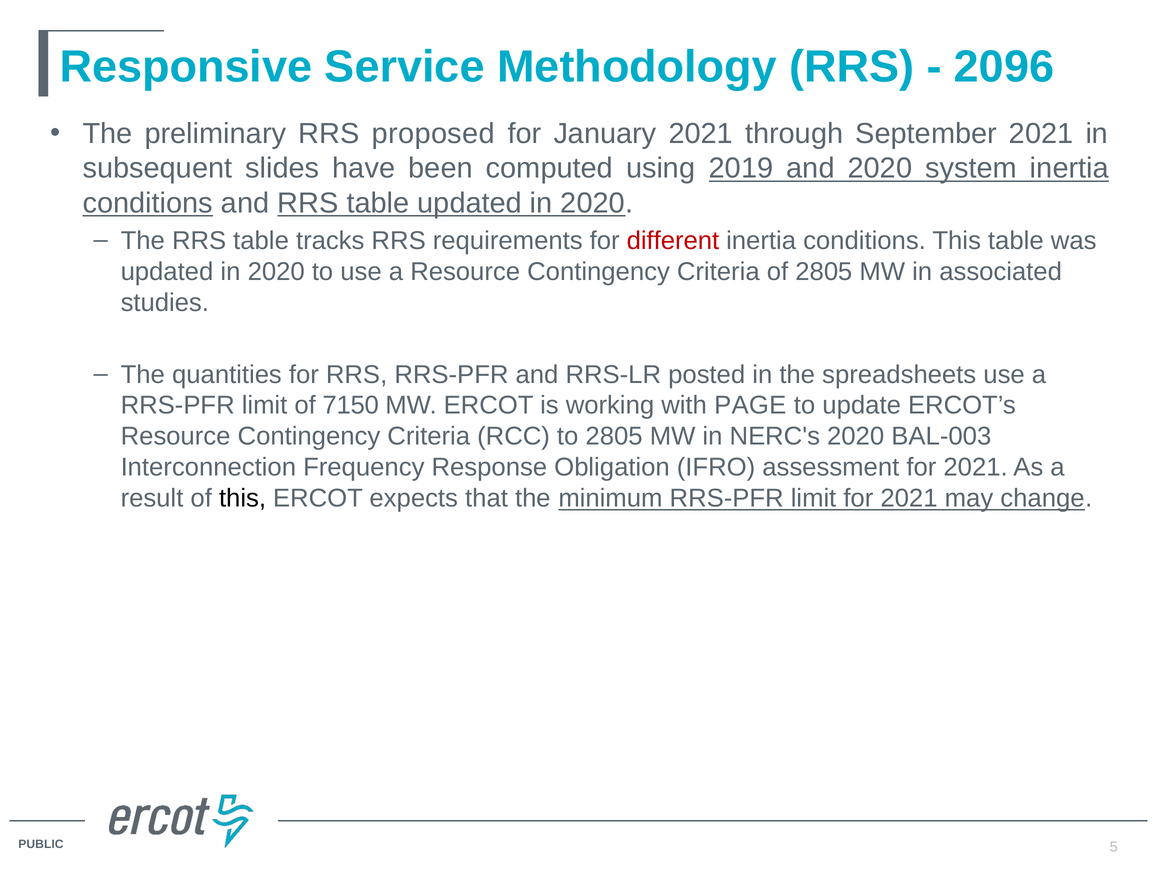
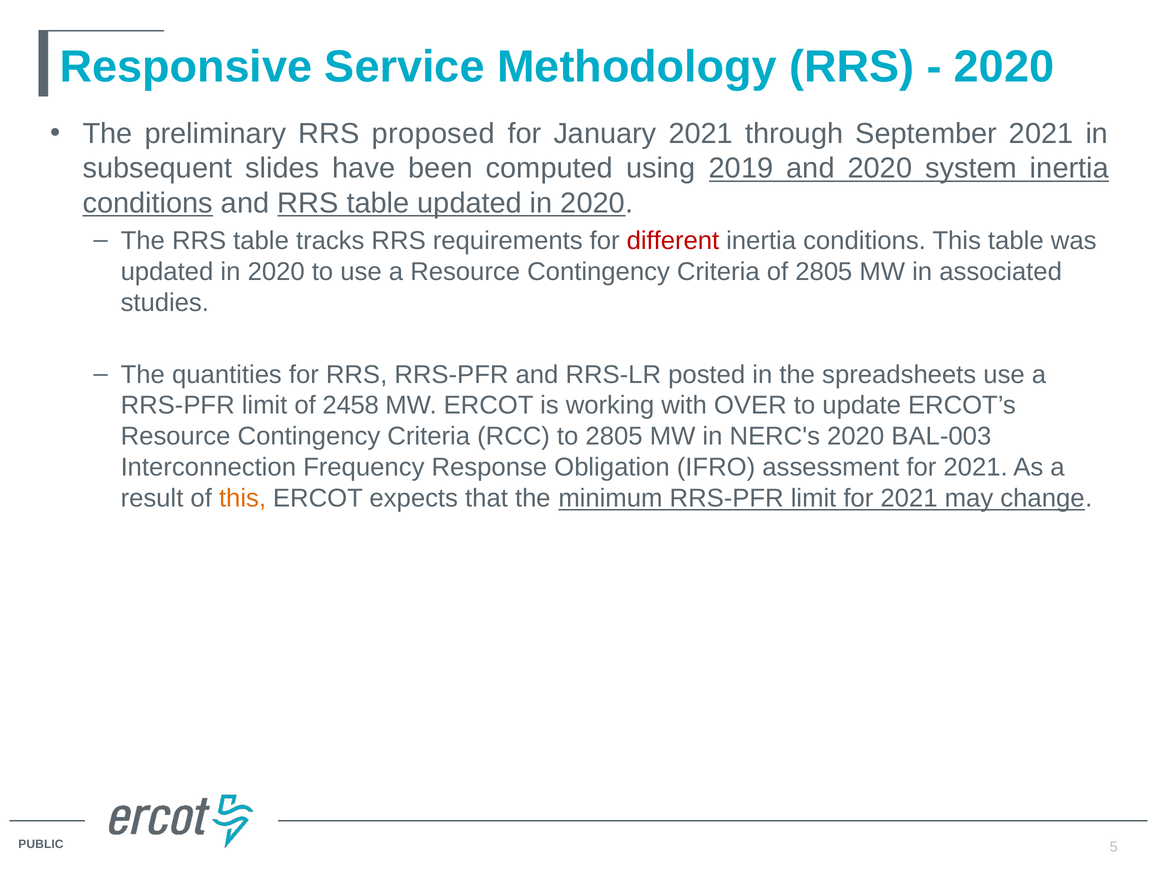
2096 at (1004, 67): 2096 -> 2020
7150: 7150 -> 2458
PAGE: PAGE -> OVER
this at (243, 498) colour: black -> orange
